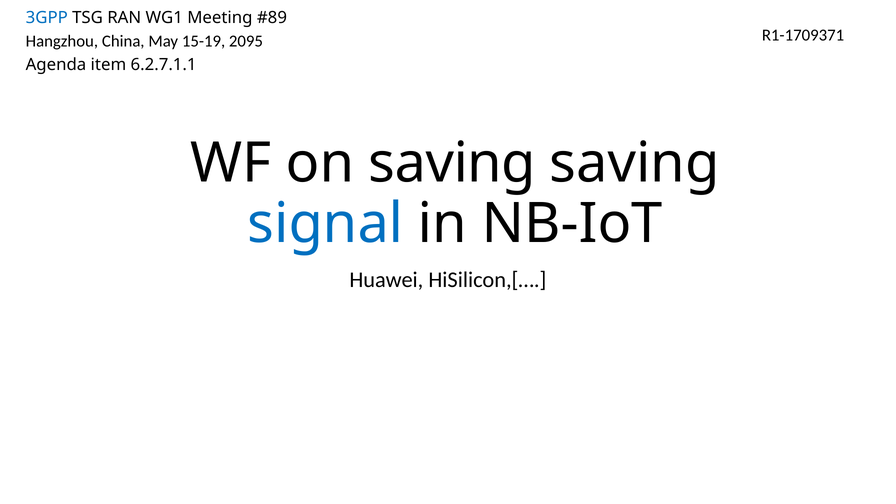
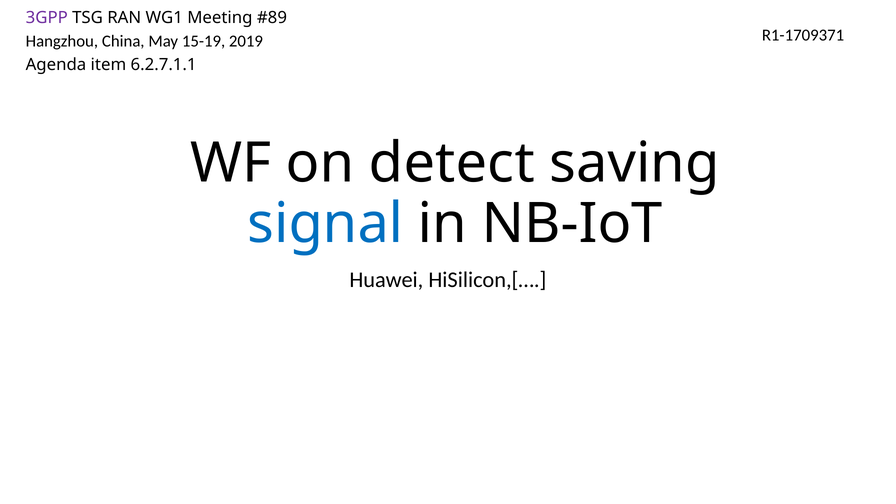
3GPP colour: blue -> purple
2095: 2095 -> 2019
on saving: saving -> detect
